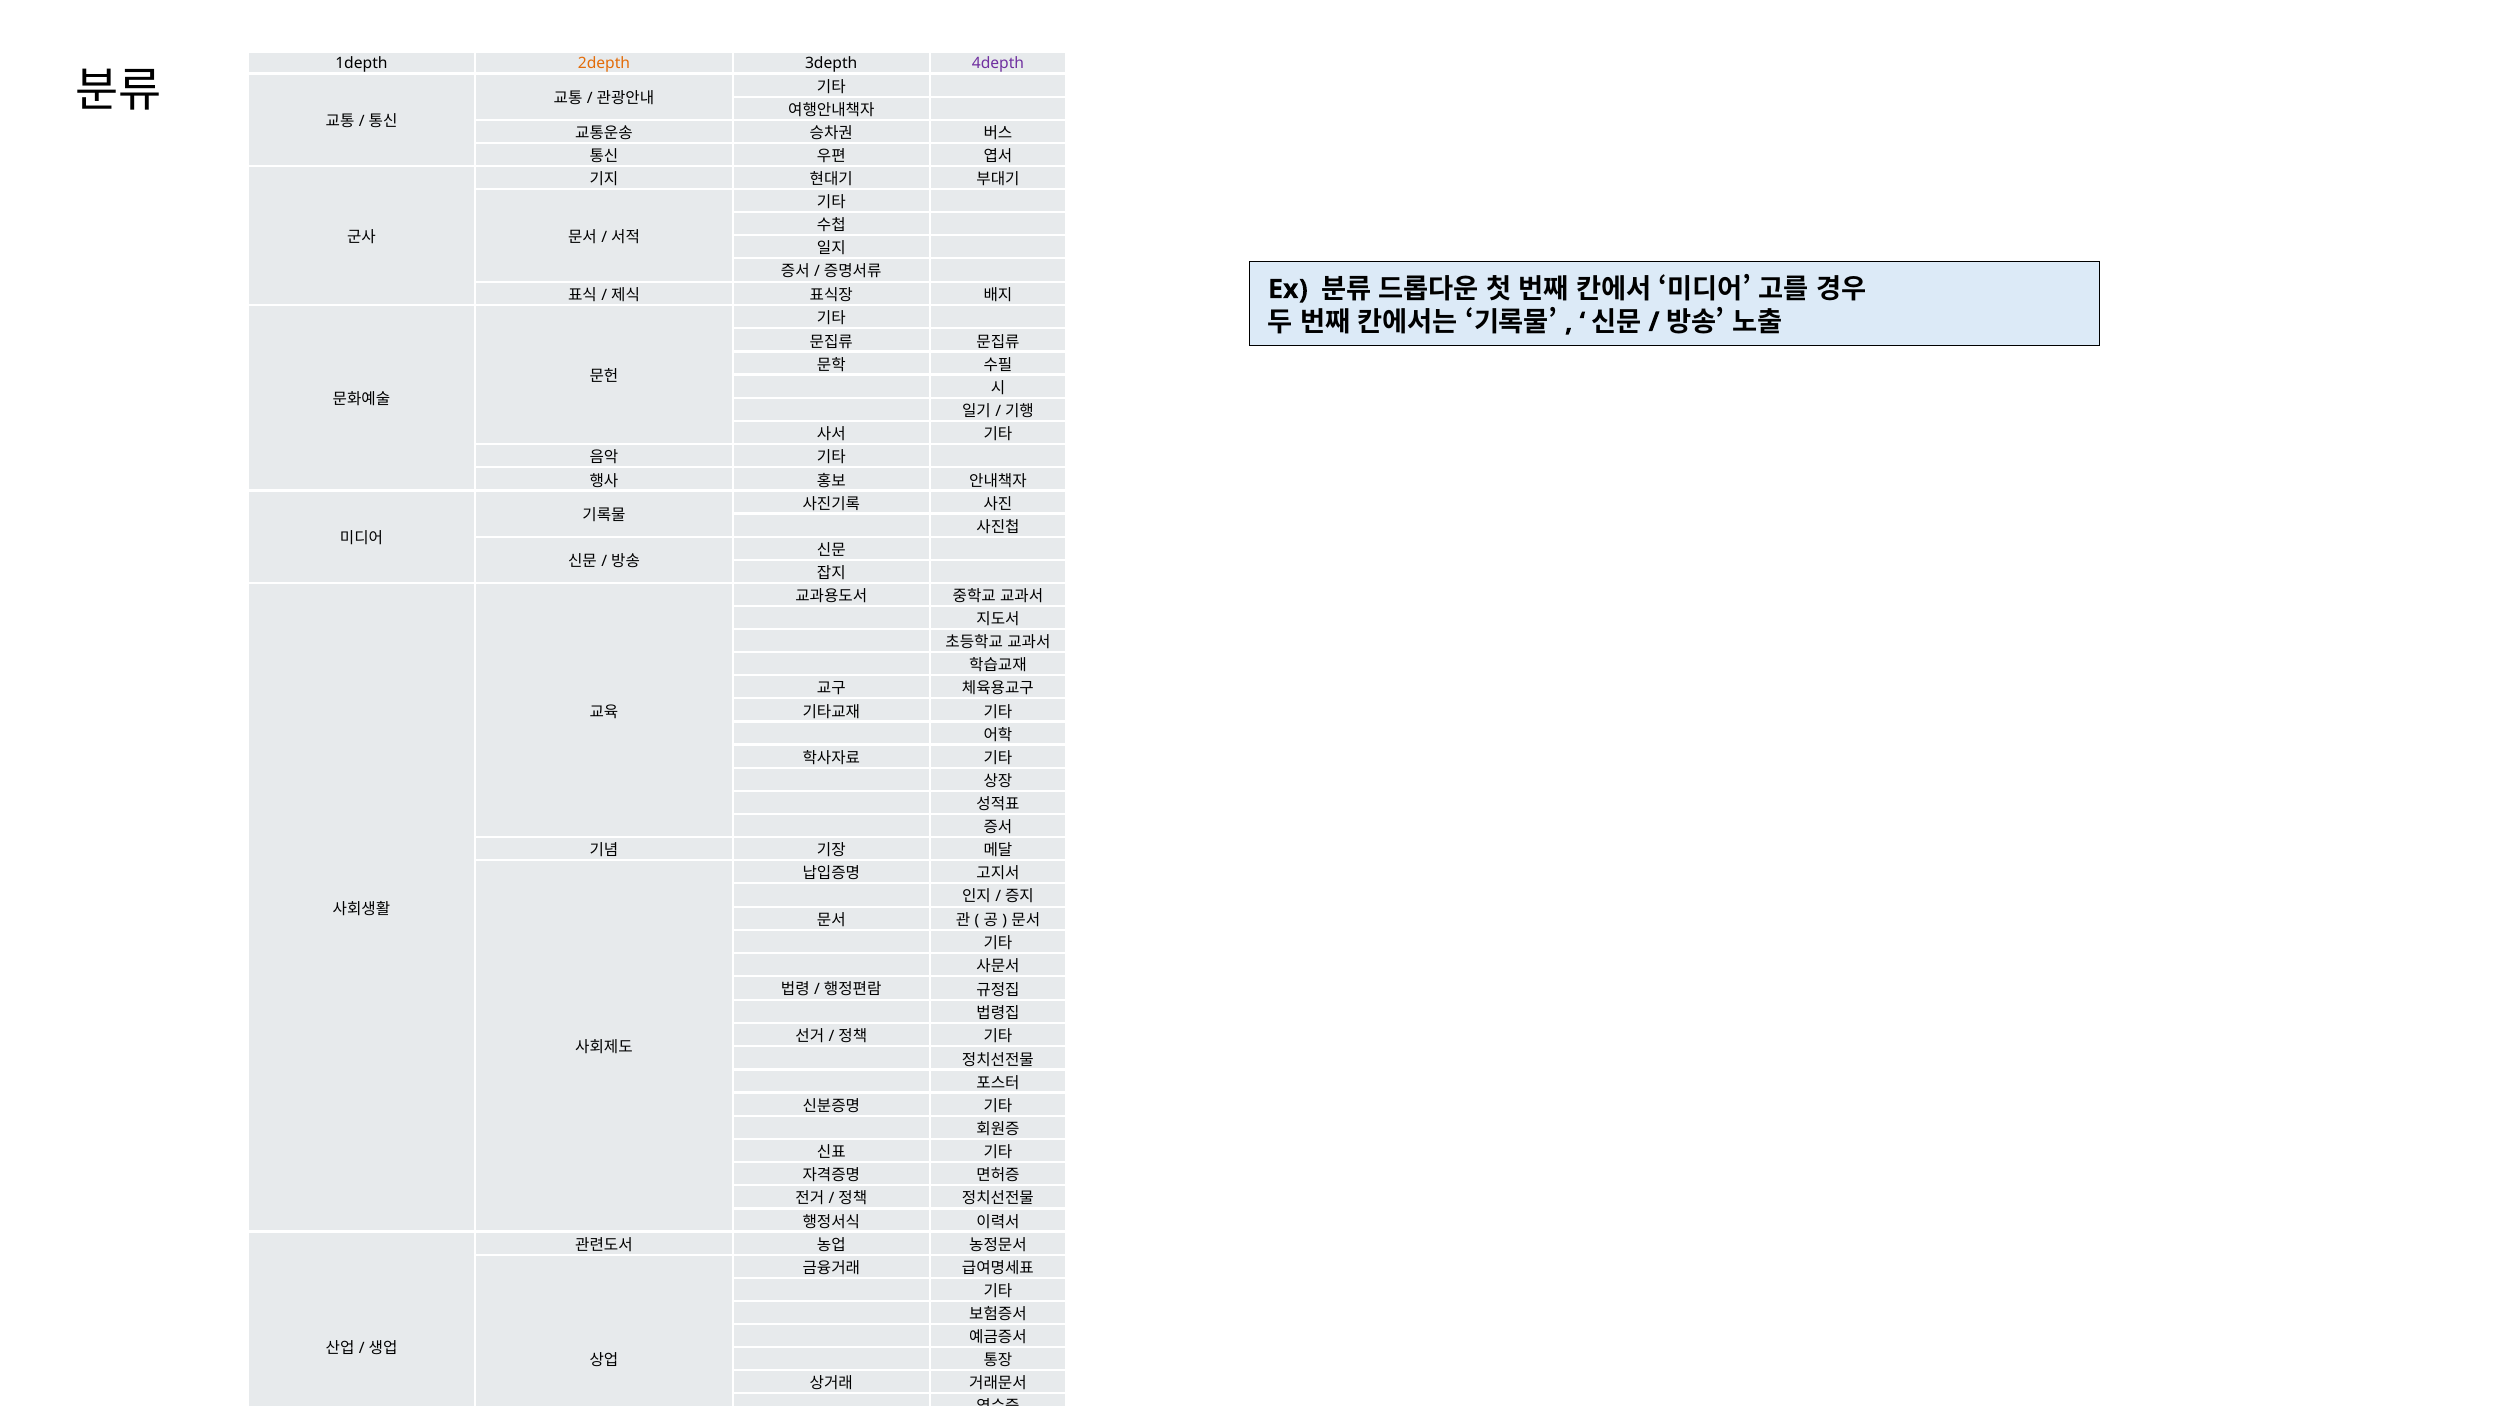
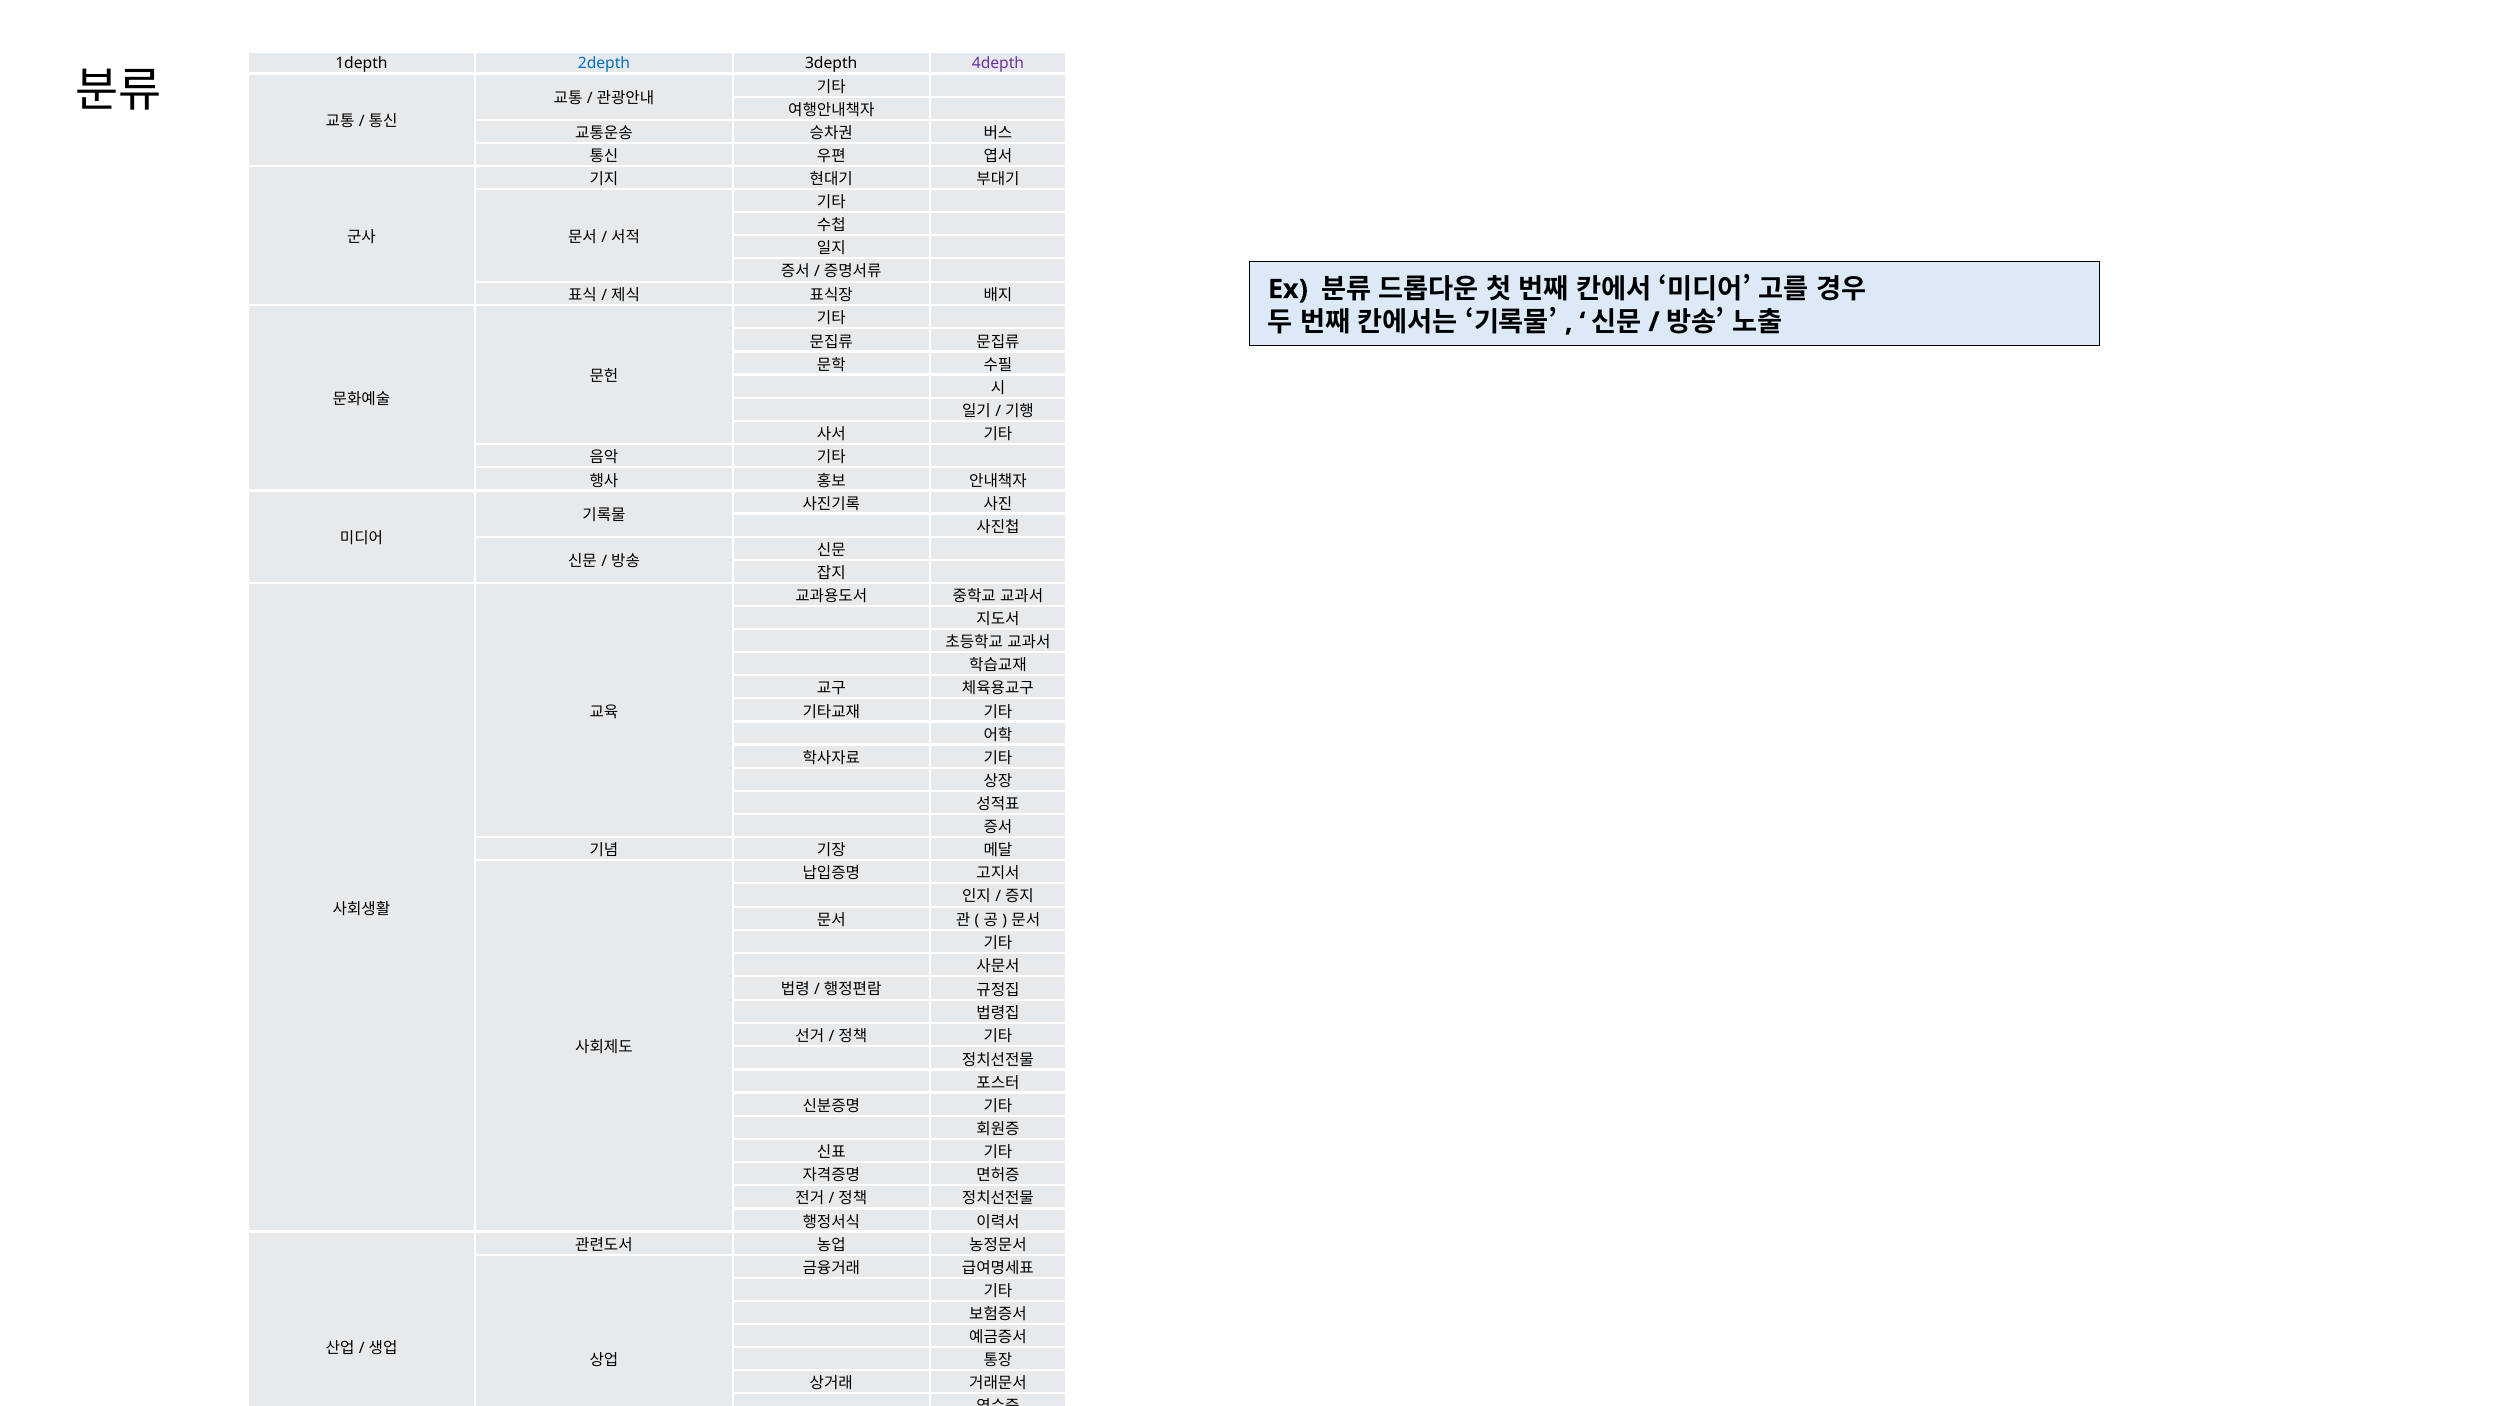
2depth colour: orange -> blue
